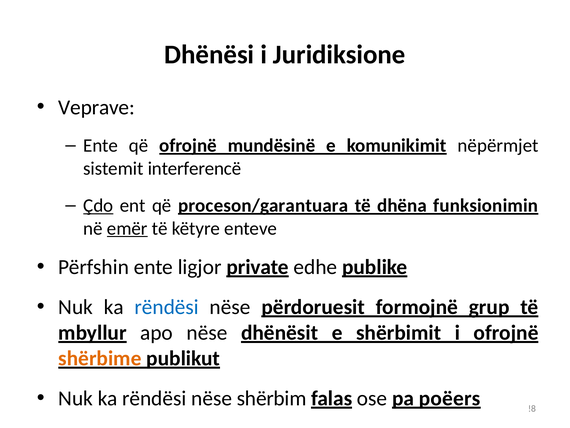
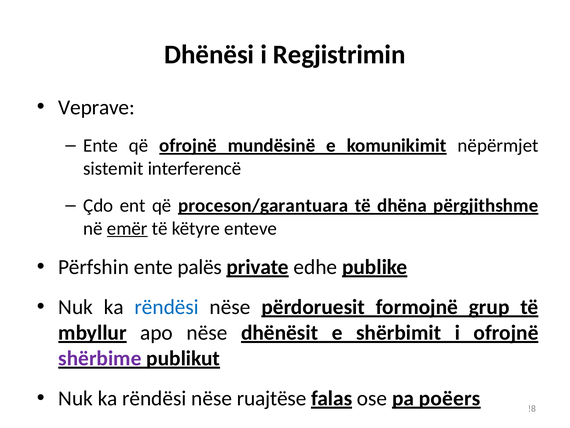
Juridiksione: Juridiksione -> Regjistrimin
Çdo underline: present -> none
funksionimin: funksionimin -> përgjithshme
ligjor: ligjor -> palës
shërbime colour: orange -> purple
shërbim: shërbim -> ruajtëse
